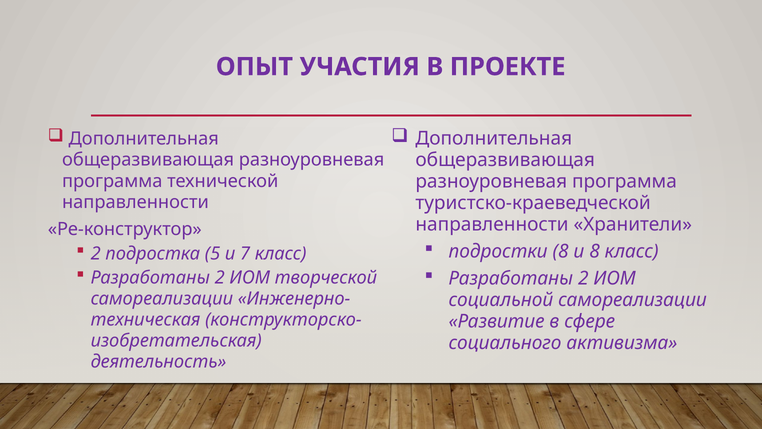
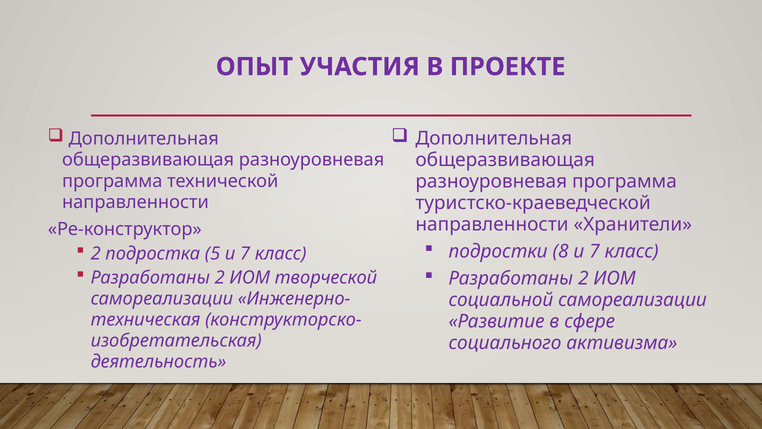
8 и 8: 8 -> 7
